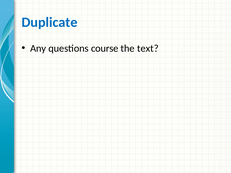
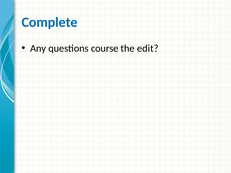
Duplicate: Duplicate -> Complete
text: text -> edit
